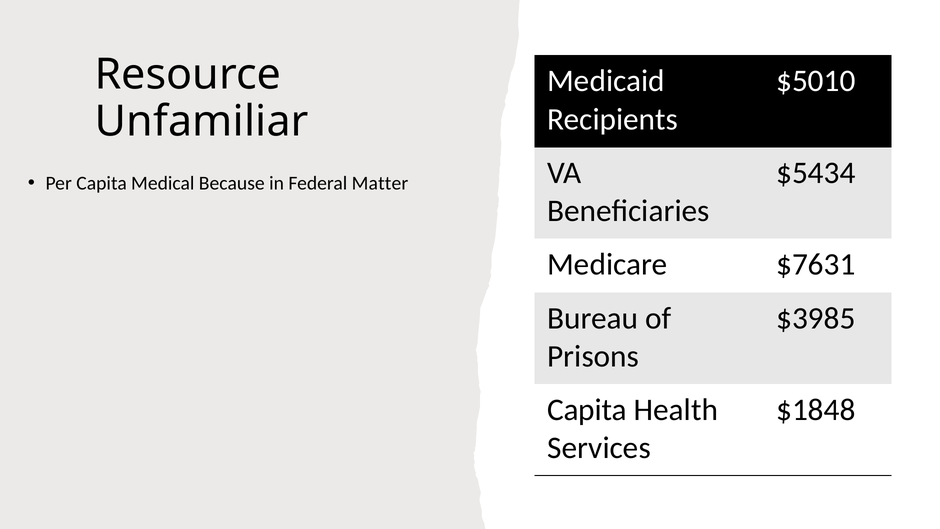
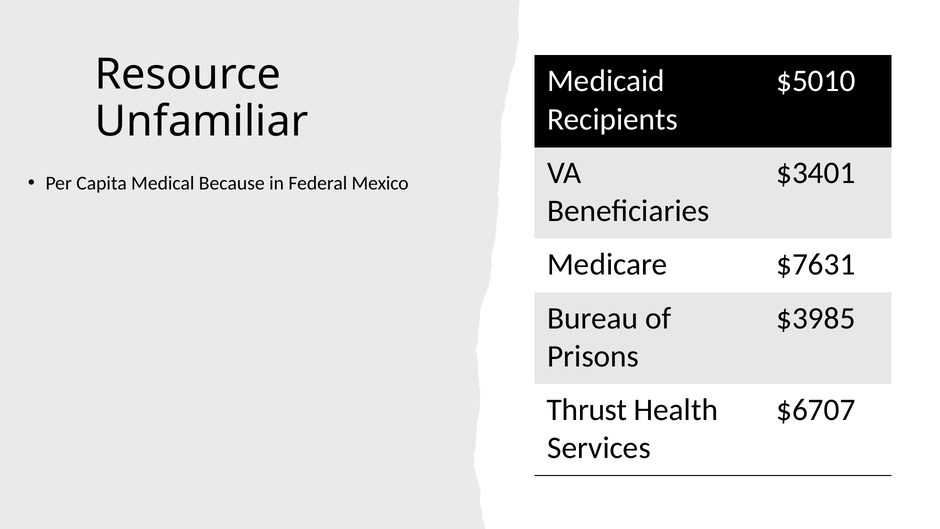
$5434: $5434 -> $3401
Matter: Matter -> Mexico
Capita at (587, 410): Capita -> Thrust
$1848: $1848 -> $6707
